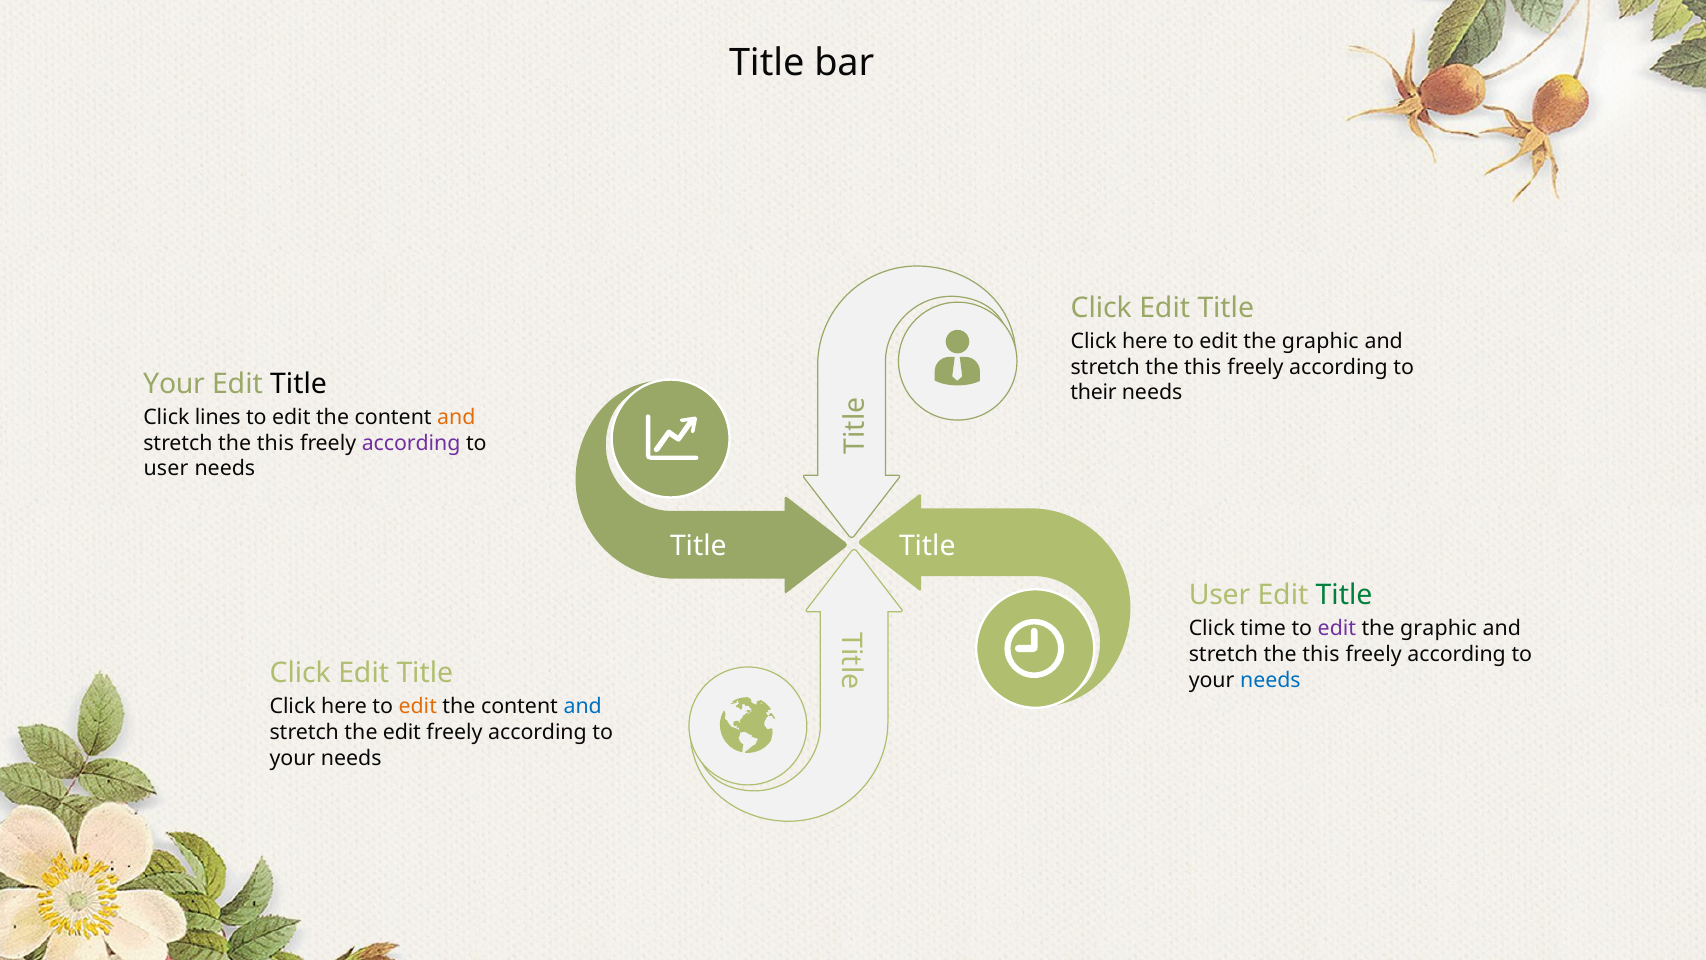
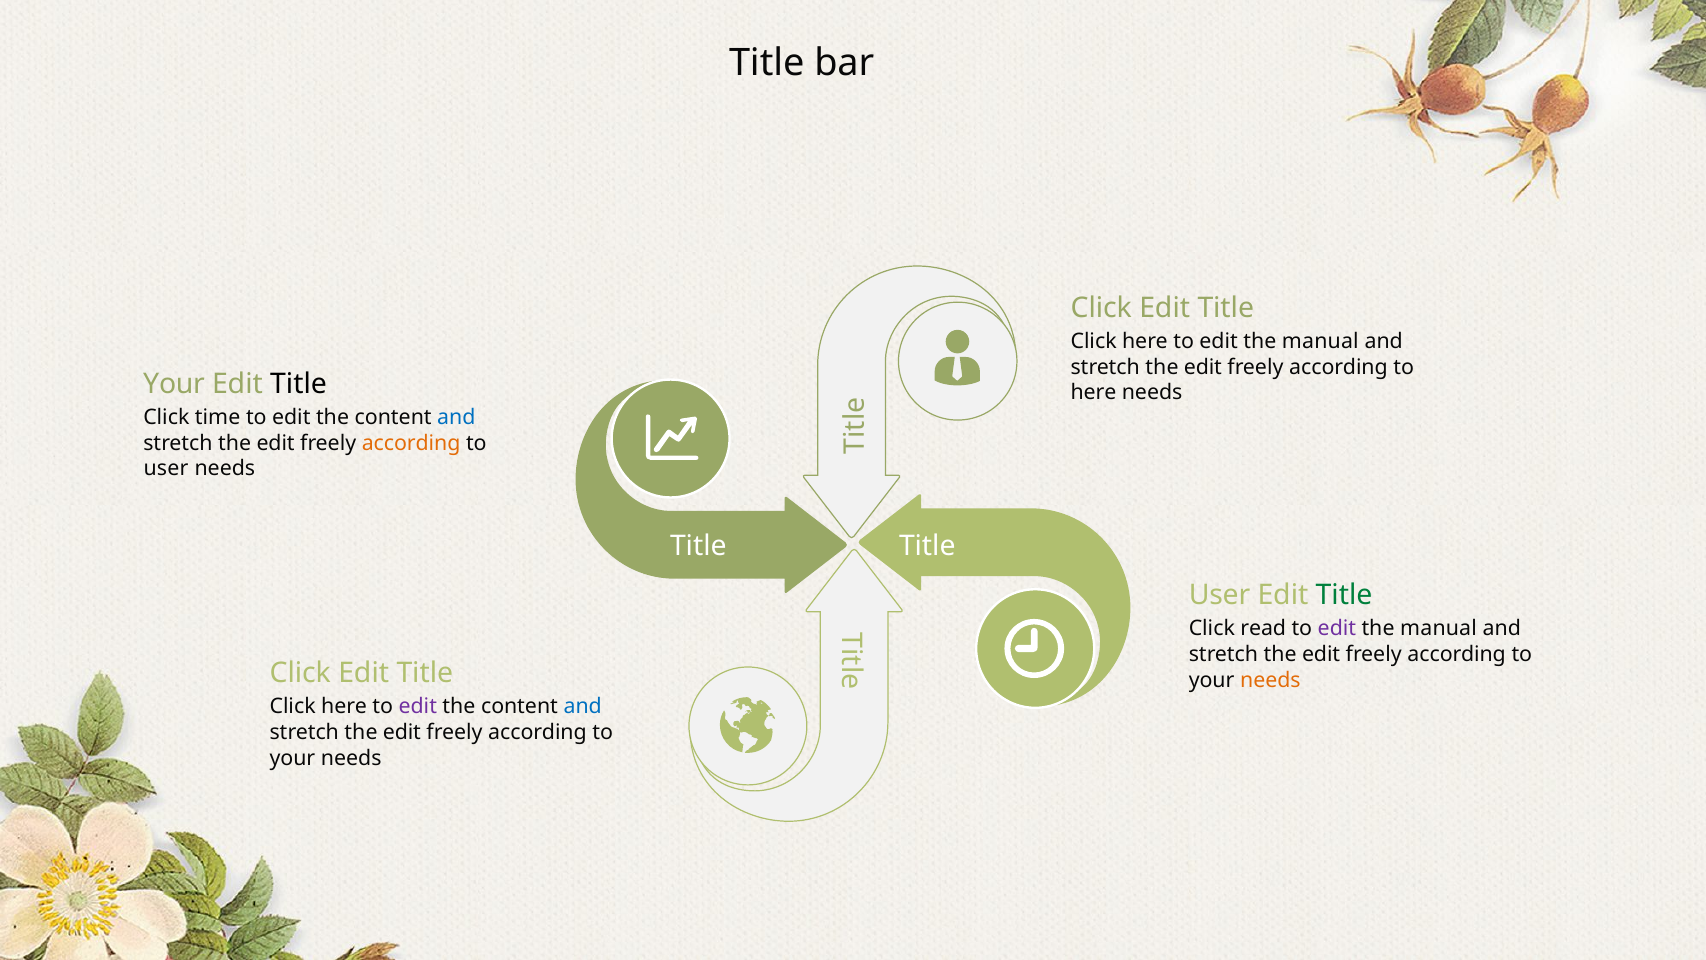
graphic at (1320, 341): graphic -> manual
this at (1203, 367): this -> edit
their at (1093, 393): their -> here
lines: lines -> time
and at (456, 417) colour: orange -> blue
this at (275, 443): this -> edit
according at (411, 443) colour: purple -> orange
time: time -> read
graphic at (1439, 629): graphic -> manual
this at (1321, 654): this -> edit
needs at (1270, 680) colour: blue -> orange
edit at (418, 707) colour: orange -> purple
